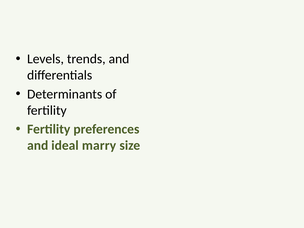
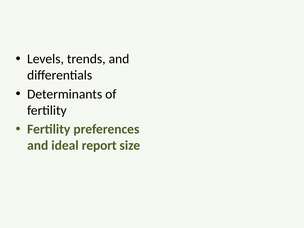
marry: marry -> report
